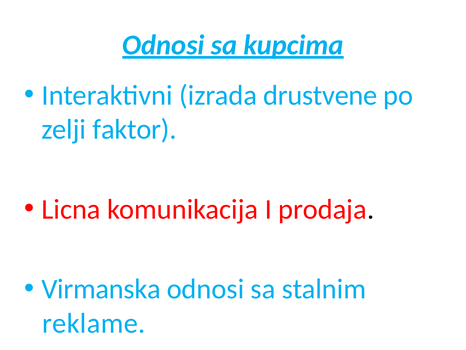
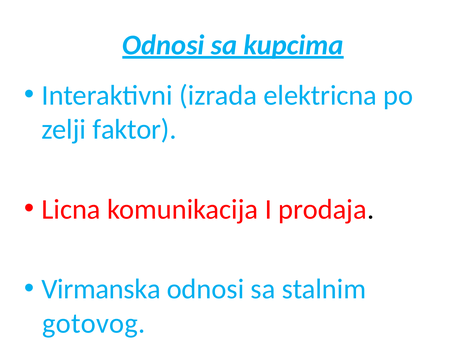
drustvene: drustvene -> elektricna
reklame: reklame -> gotovog
